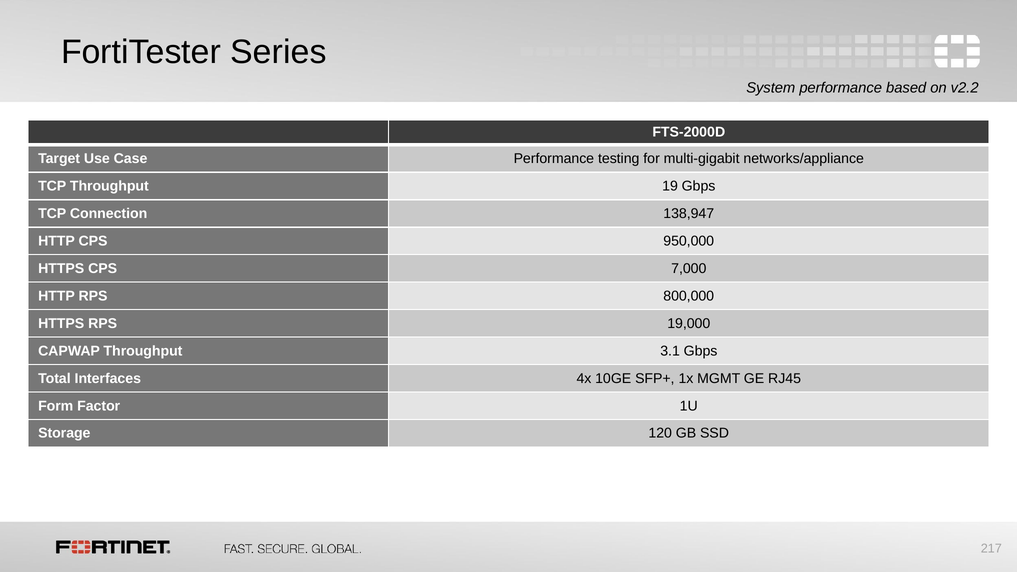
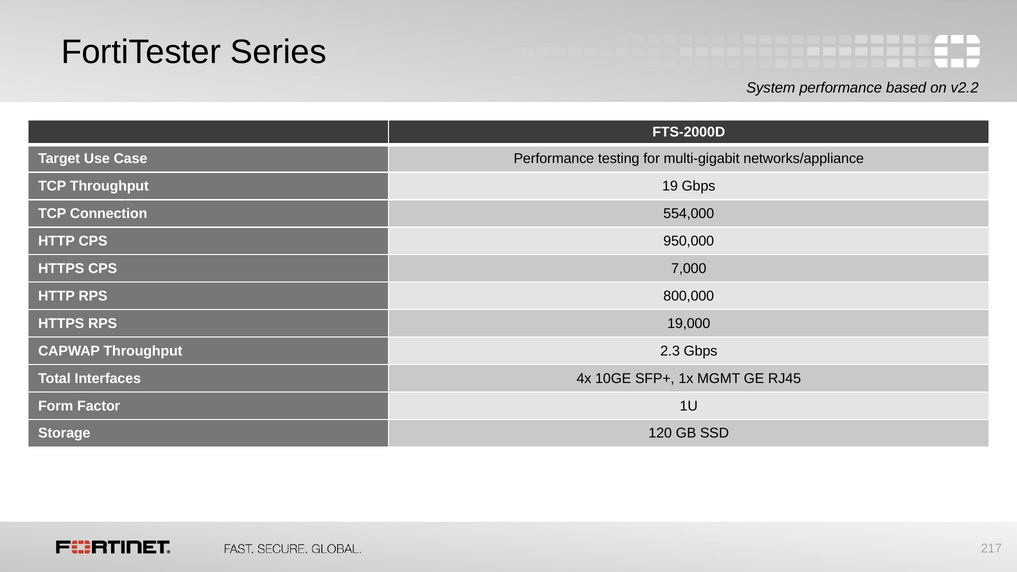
138,947: 138,947 -> 554,000
3.1: 3.1 -> 2.3
